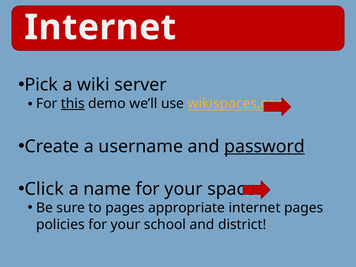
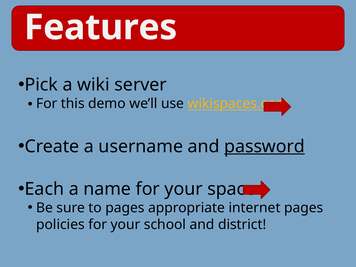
Internet at (100, 27): Internet -> Features
this underline: present -> none
Click: Click -> Each
